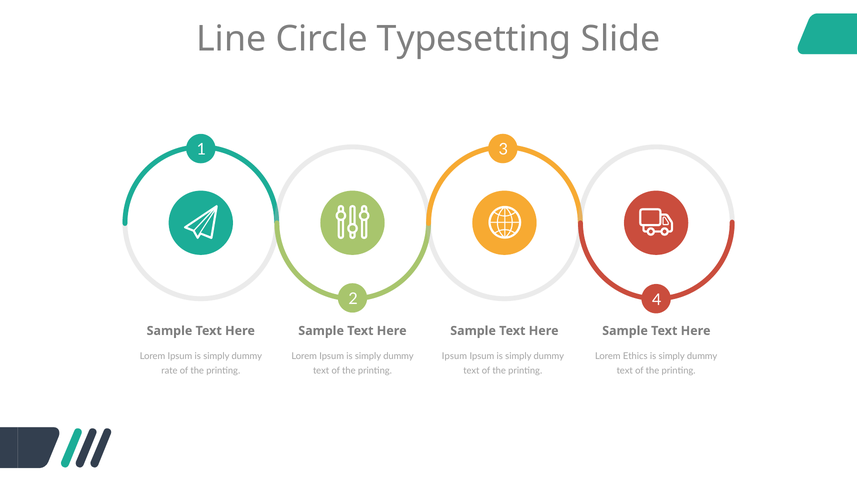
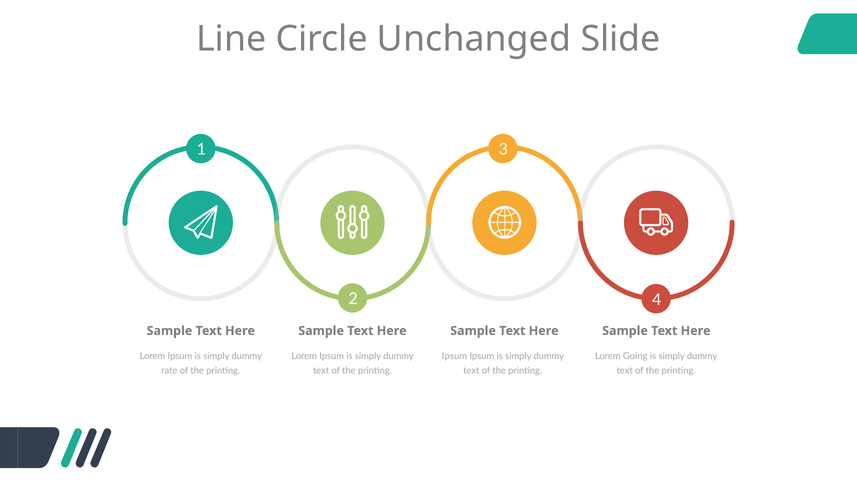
Typesetting: Typesetting -> Unchanged
Ethics: Ethics -> Going
